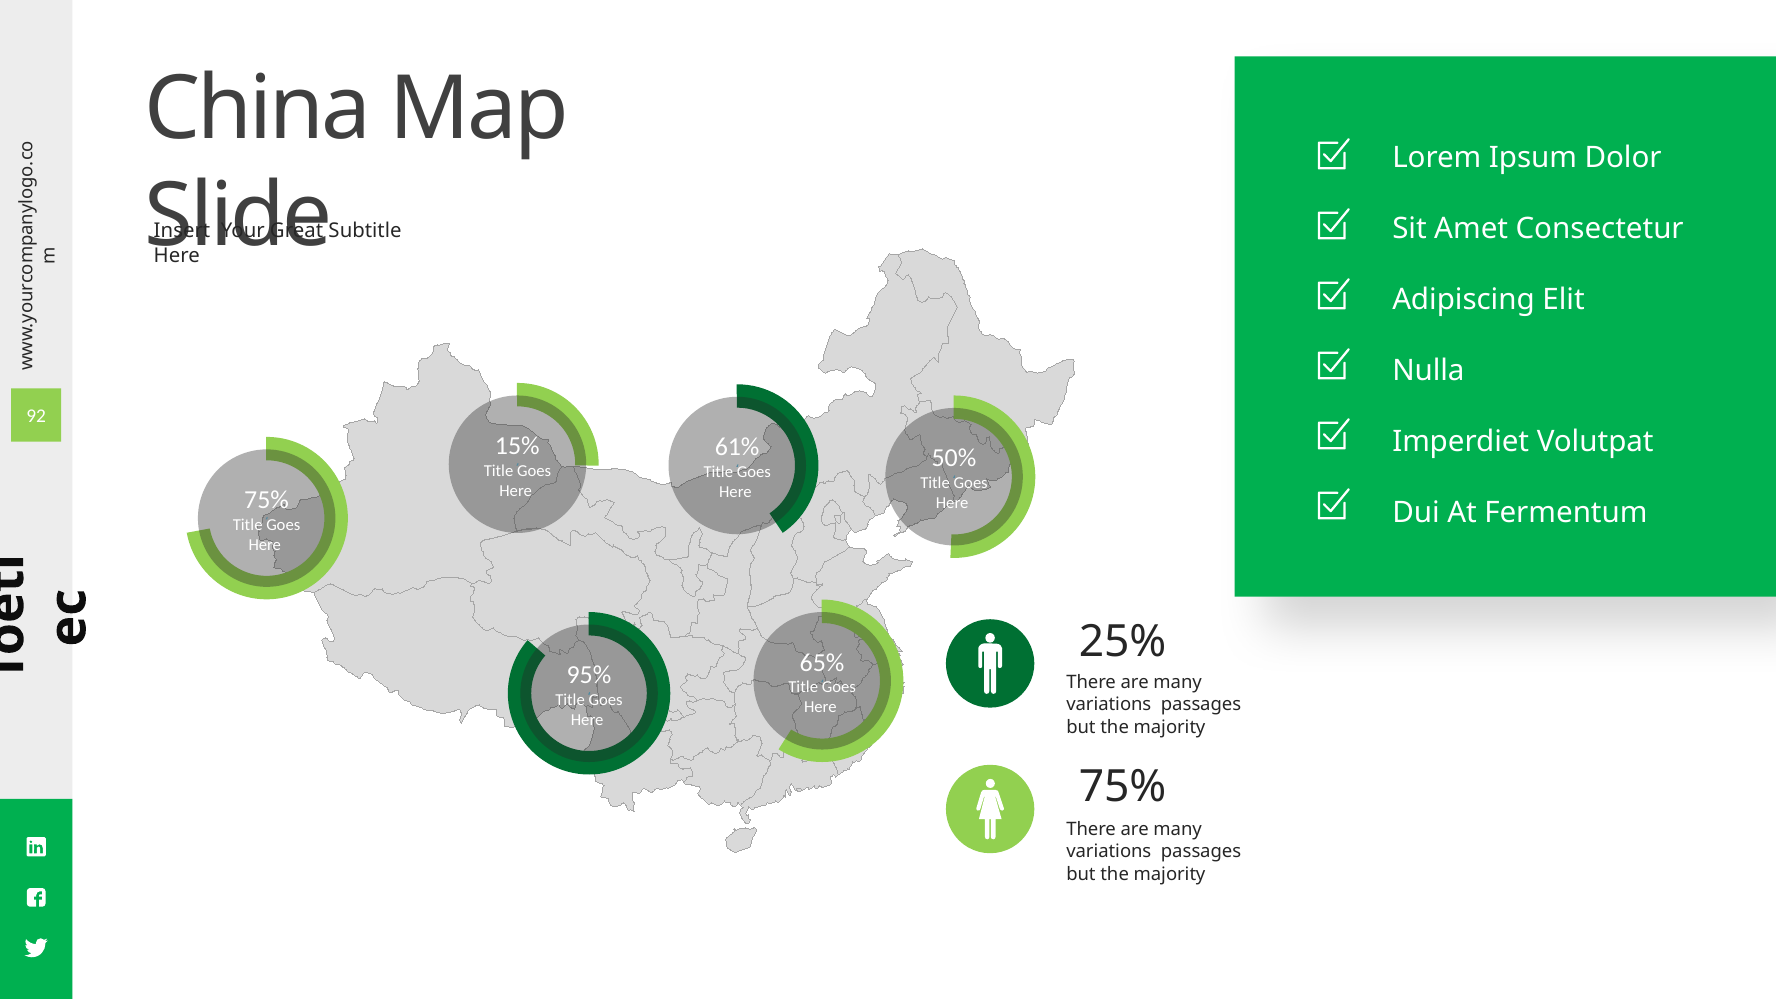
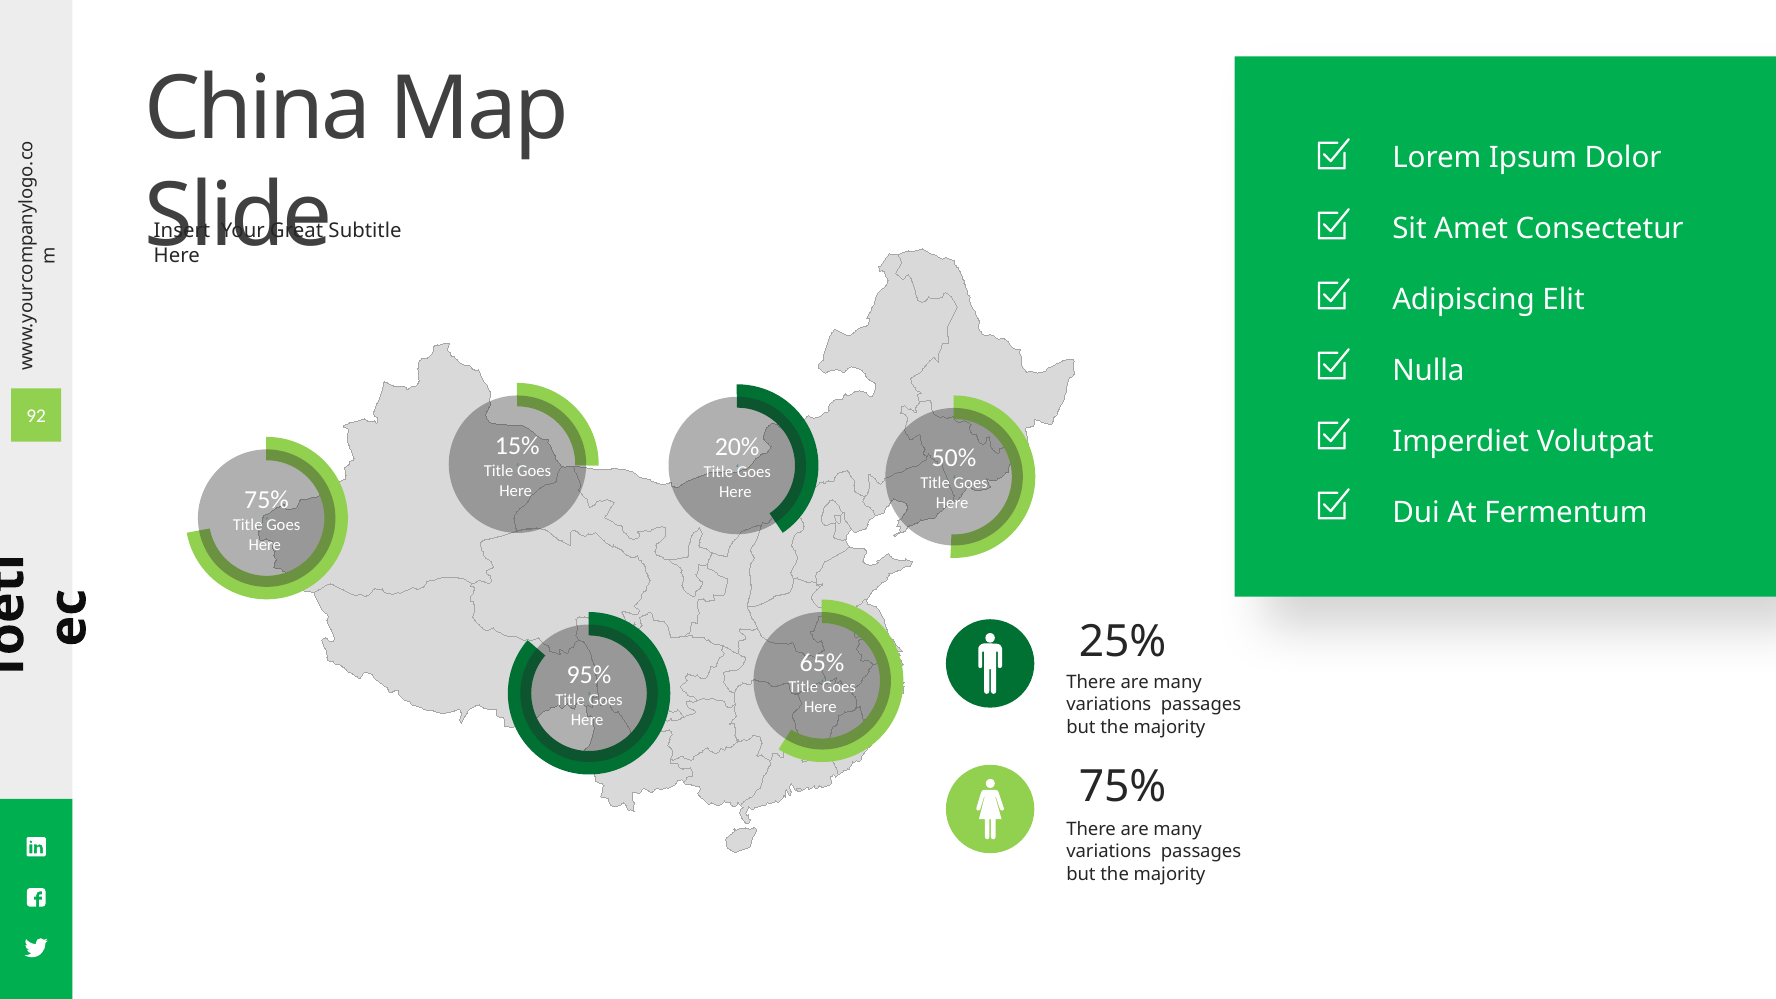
61%: 61% -> 20%
